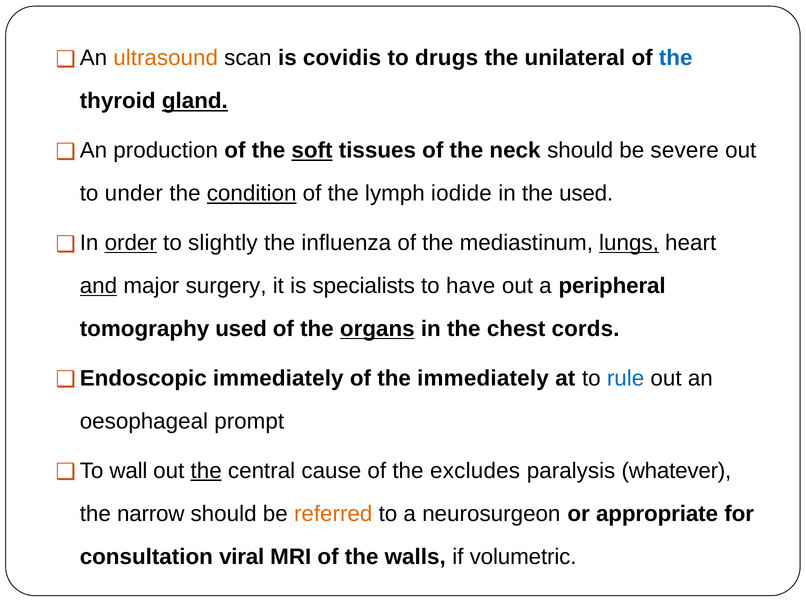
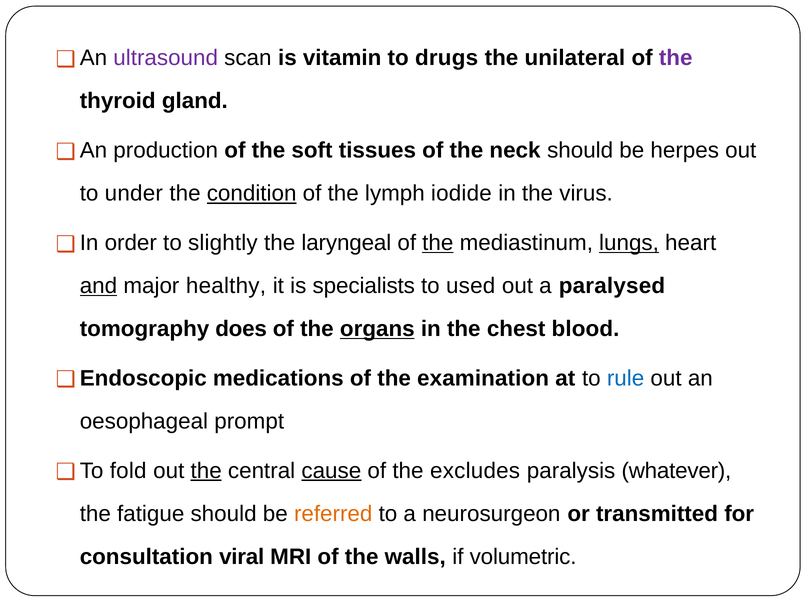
ultrasound colour: orange -> purple
covidis: covidis -> vitamin
the at (676, 58) colour: blue -> purple
gland underline: present -> none
soft underline: present -> none
severe: severe -> herpes
the used: used -> virus
order underline: present -> none
influenza: influenza -> laryngeal
the at (438, 243) underline: none -> present
surgery: surgery -> healthy
have: have -> used
peripheral: peripheral -> paralysed
tomography used: used -> does
cords: cords -> blood
immediately at (278, 379): immediately -> medications
the immediately: immediately -> examination
wall: wall -> fold
cause underline: none -> present
narrow: narrow -> fatigue
appropriate: appropriate -> transmitted
